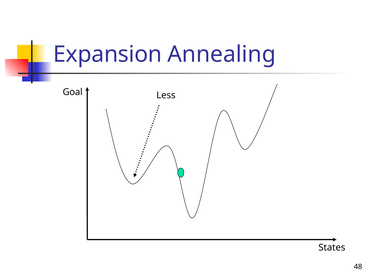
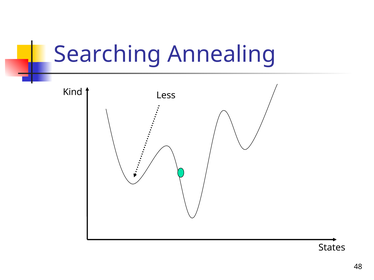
Expansion: Expansion -> Searching
Goal: Goal -> Kind
